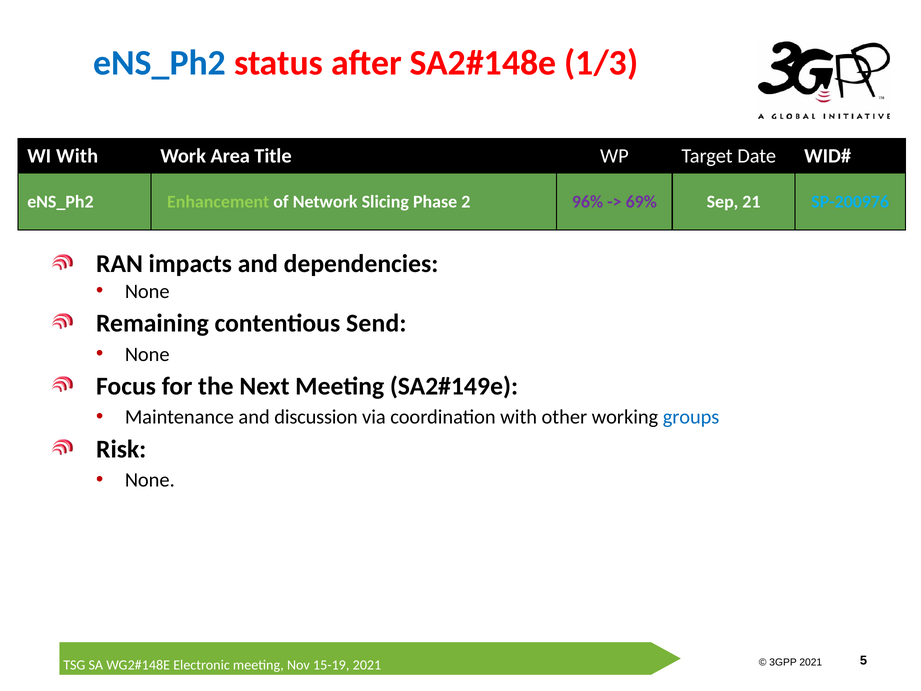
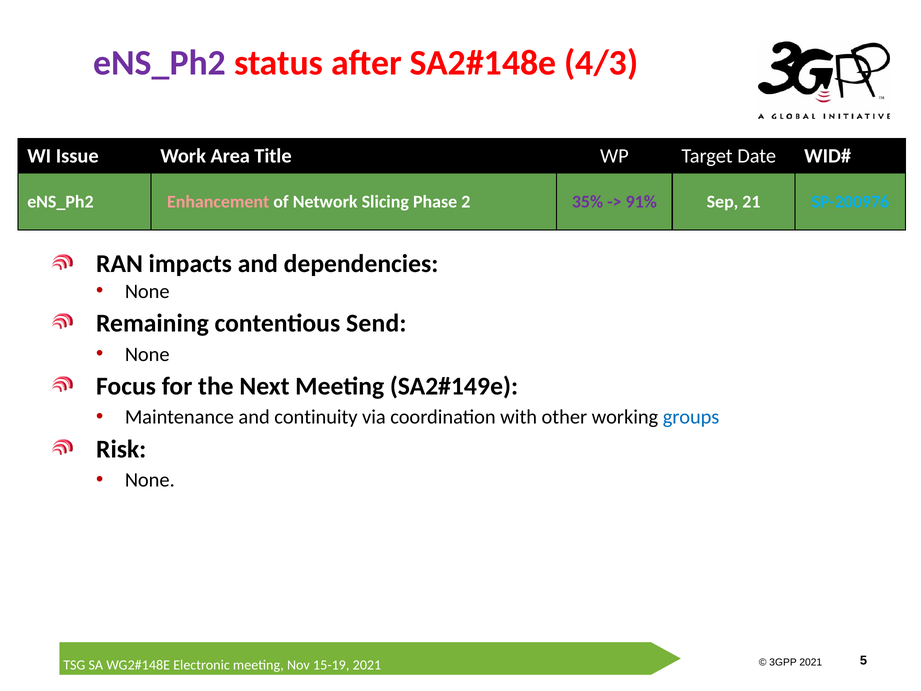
eNS_Ph2 at (160, 63) colour: blue -> purple
1/3: 1/3 -> 4/3
WI With: With -> Issue
Enhancement colour: light green -> pink
96%: 96% -> 35%
69%: 69% -> 91%
discussion: discussion -> continuity
